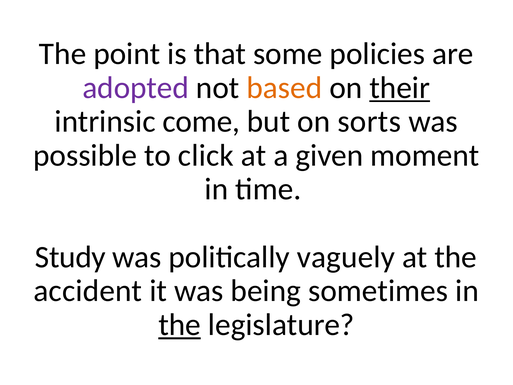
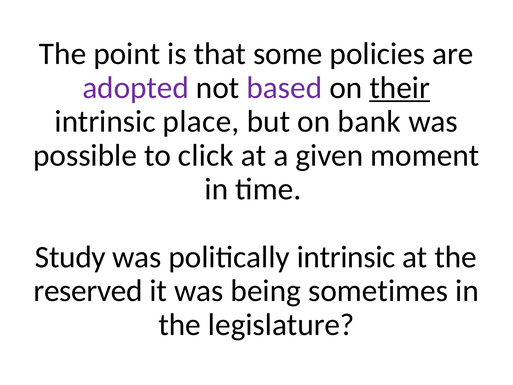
based colour: orange -> purple
come: come -> place
sorts: sorts -> bank
politically vaguely: vaguely -> intrinsic
accident: accident -> reserved
the at (180, 325) underline: present -> none
